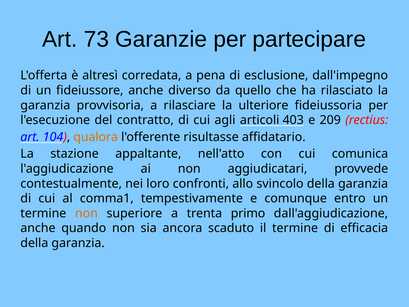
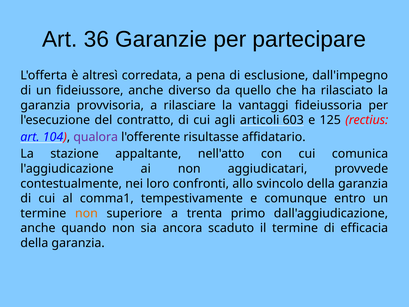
73: 73 -> 36
ulteriore: ulteriore -> vantaggi
403: 403 -> 603
209: 209 -> 125
qualora colour: orange -> purple
